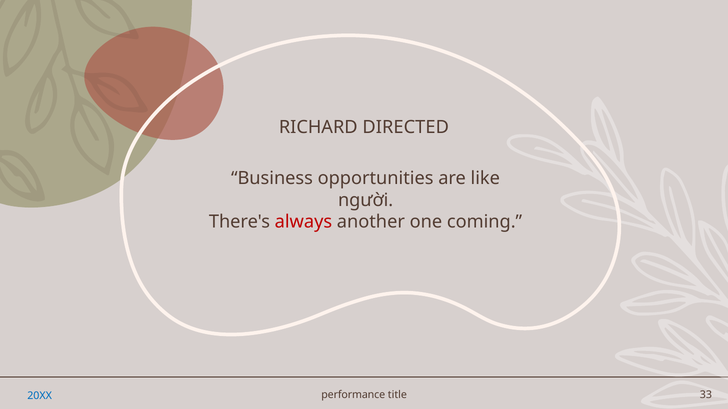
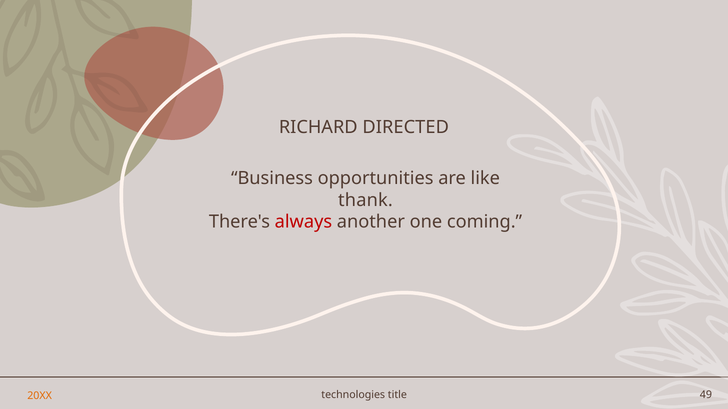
người: người -> thank
performance: performance -> technologies
33: 33 -> 49
20XX colour: blue -> orange
